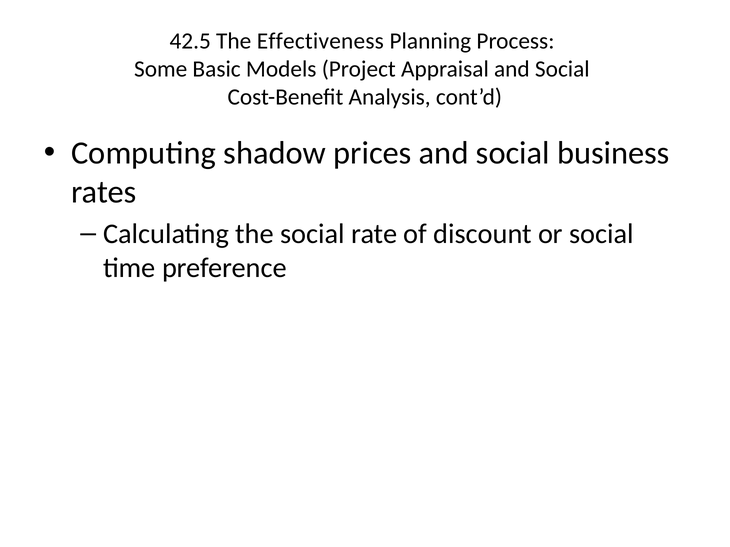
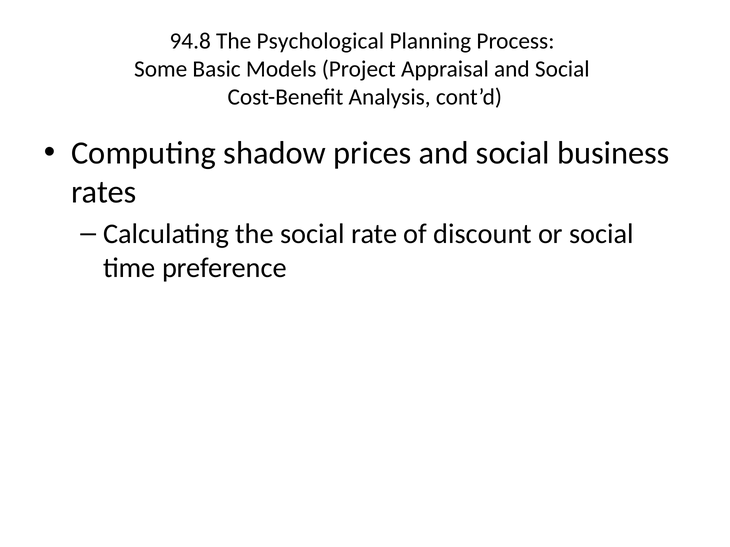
42.5: 42.5 -> 94.8
Effectiveness: Effectiveness -> Psychological
